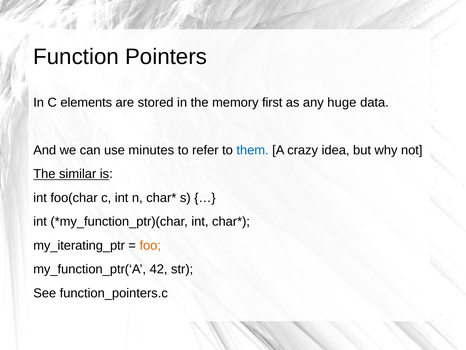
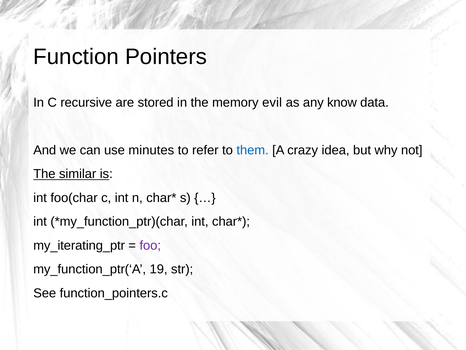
elements: elements -> recursive
first: first -> evil
huge: huge -> know
foo colour: orange -> purple
42: 42 -> 19
